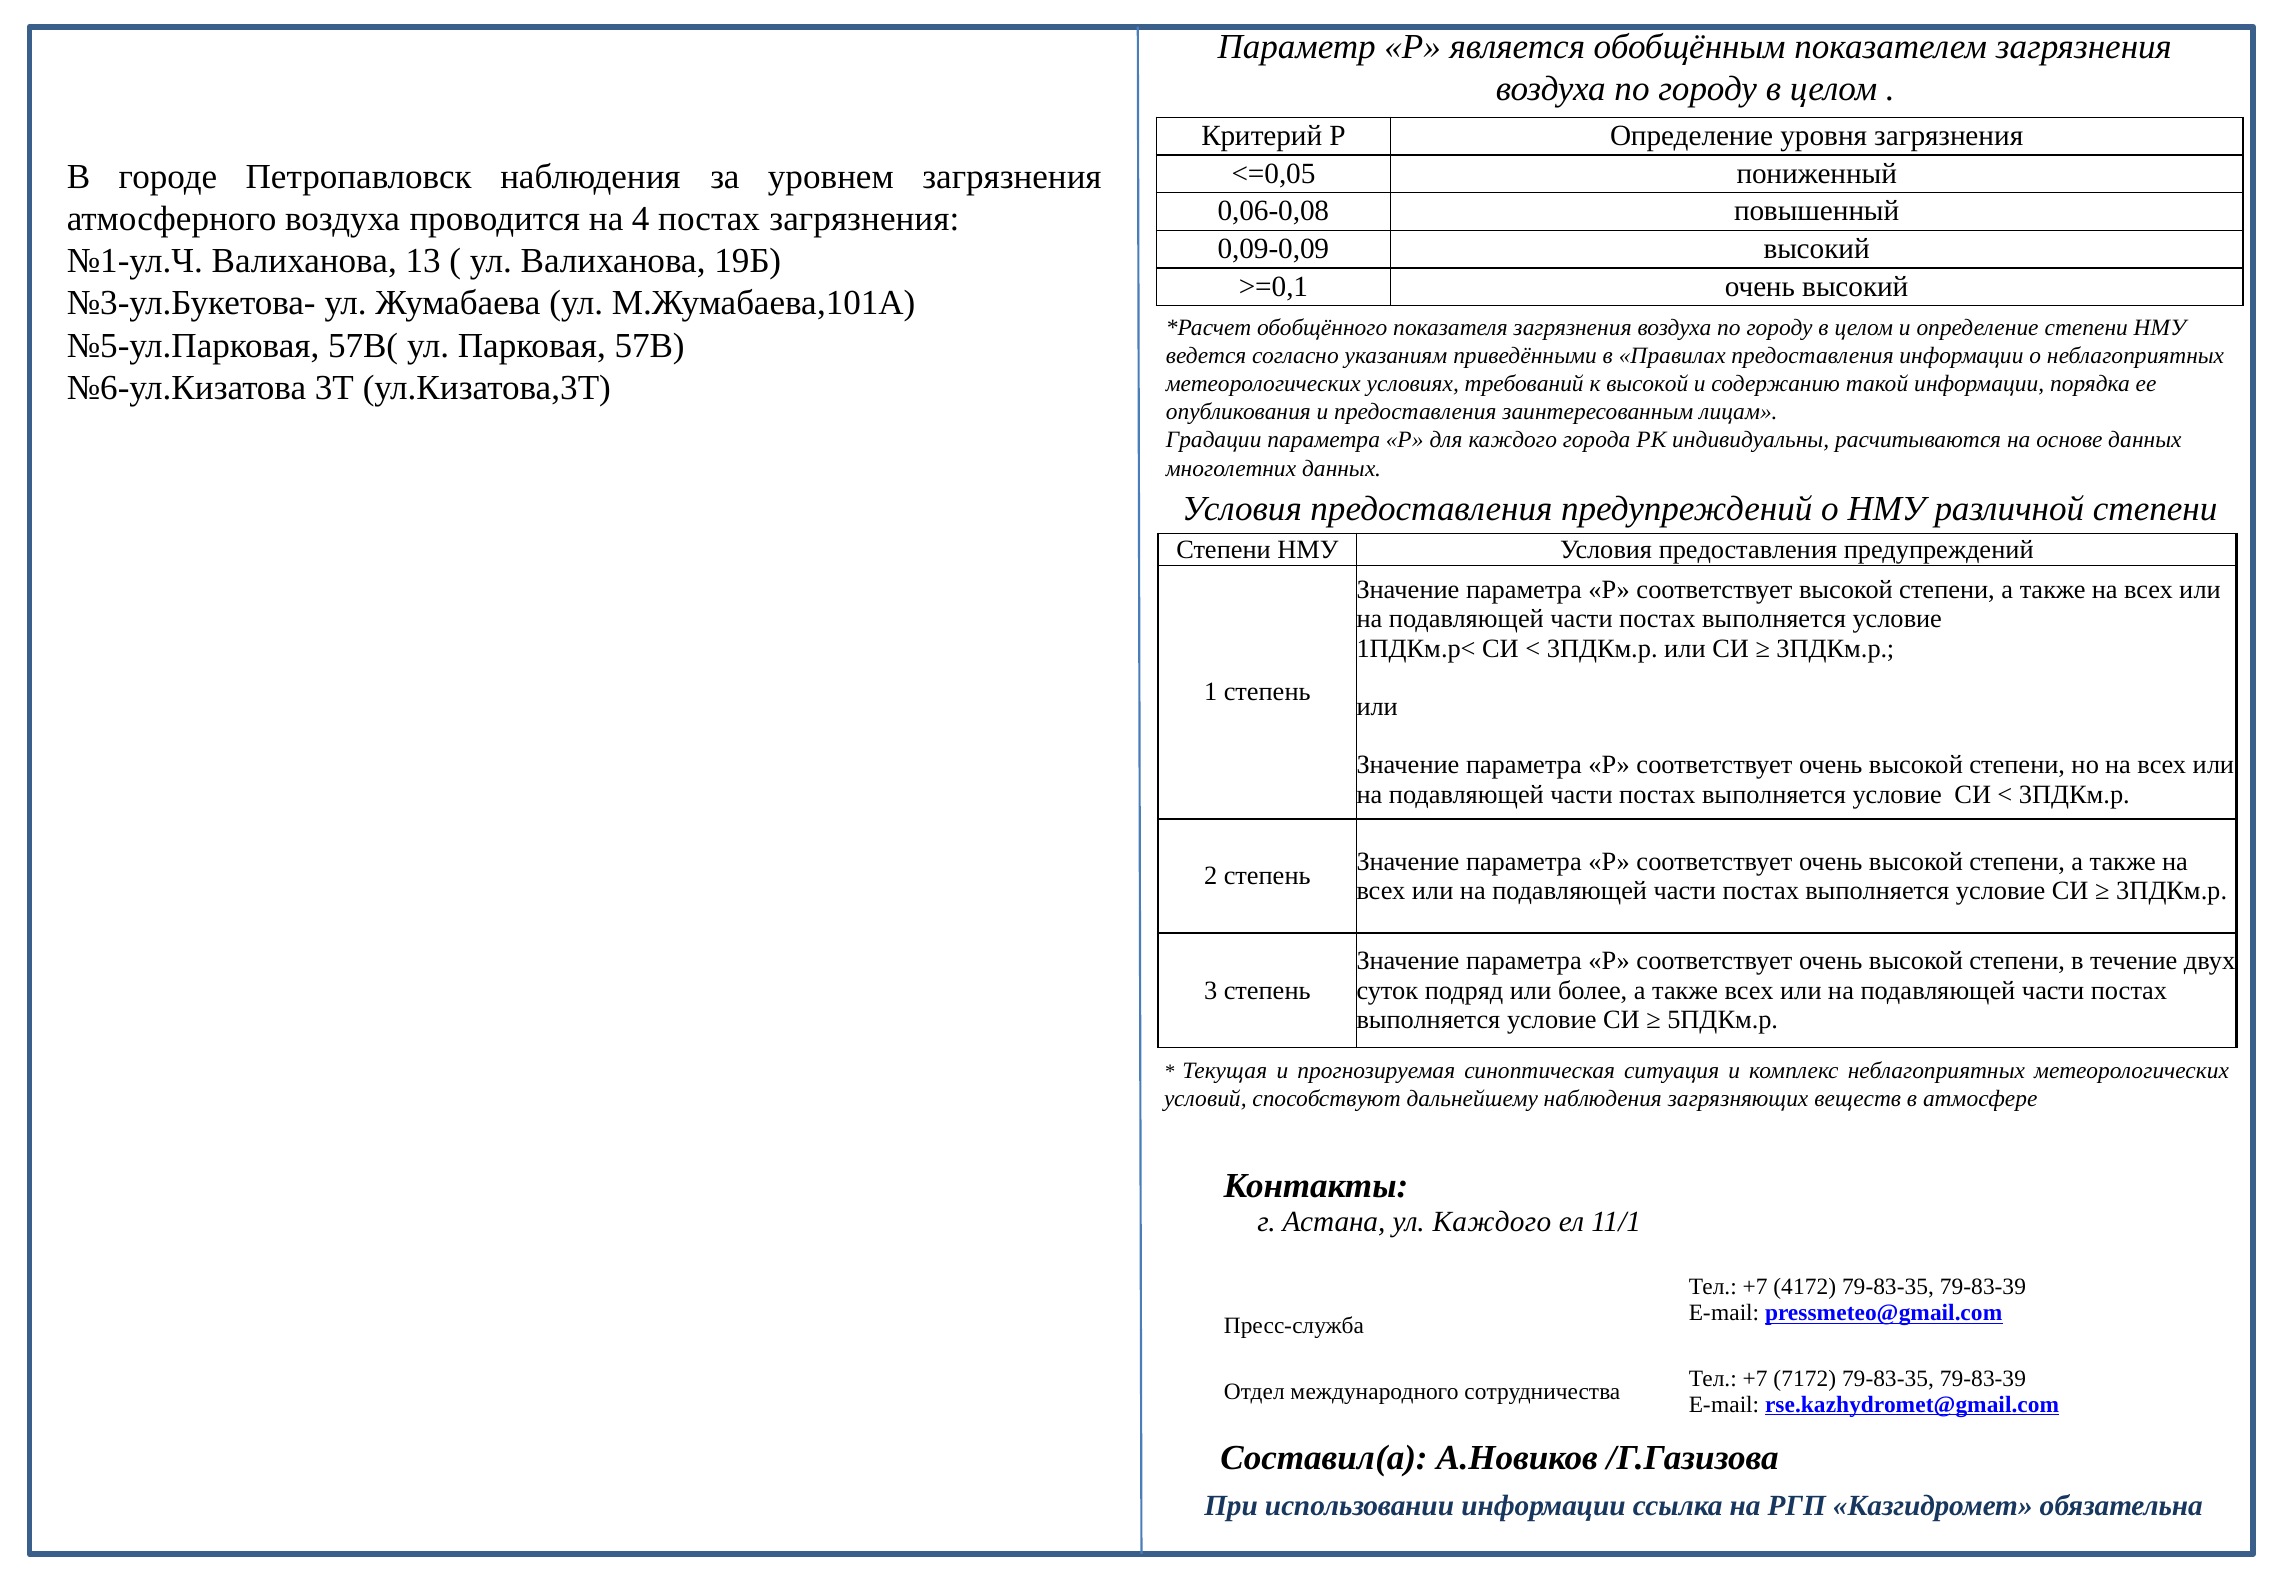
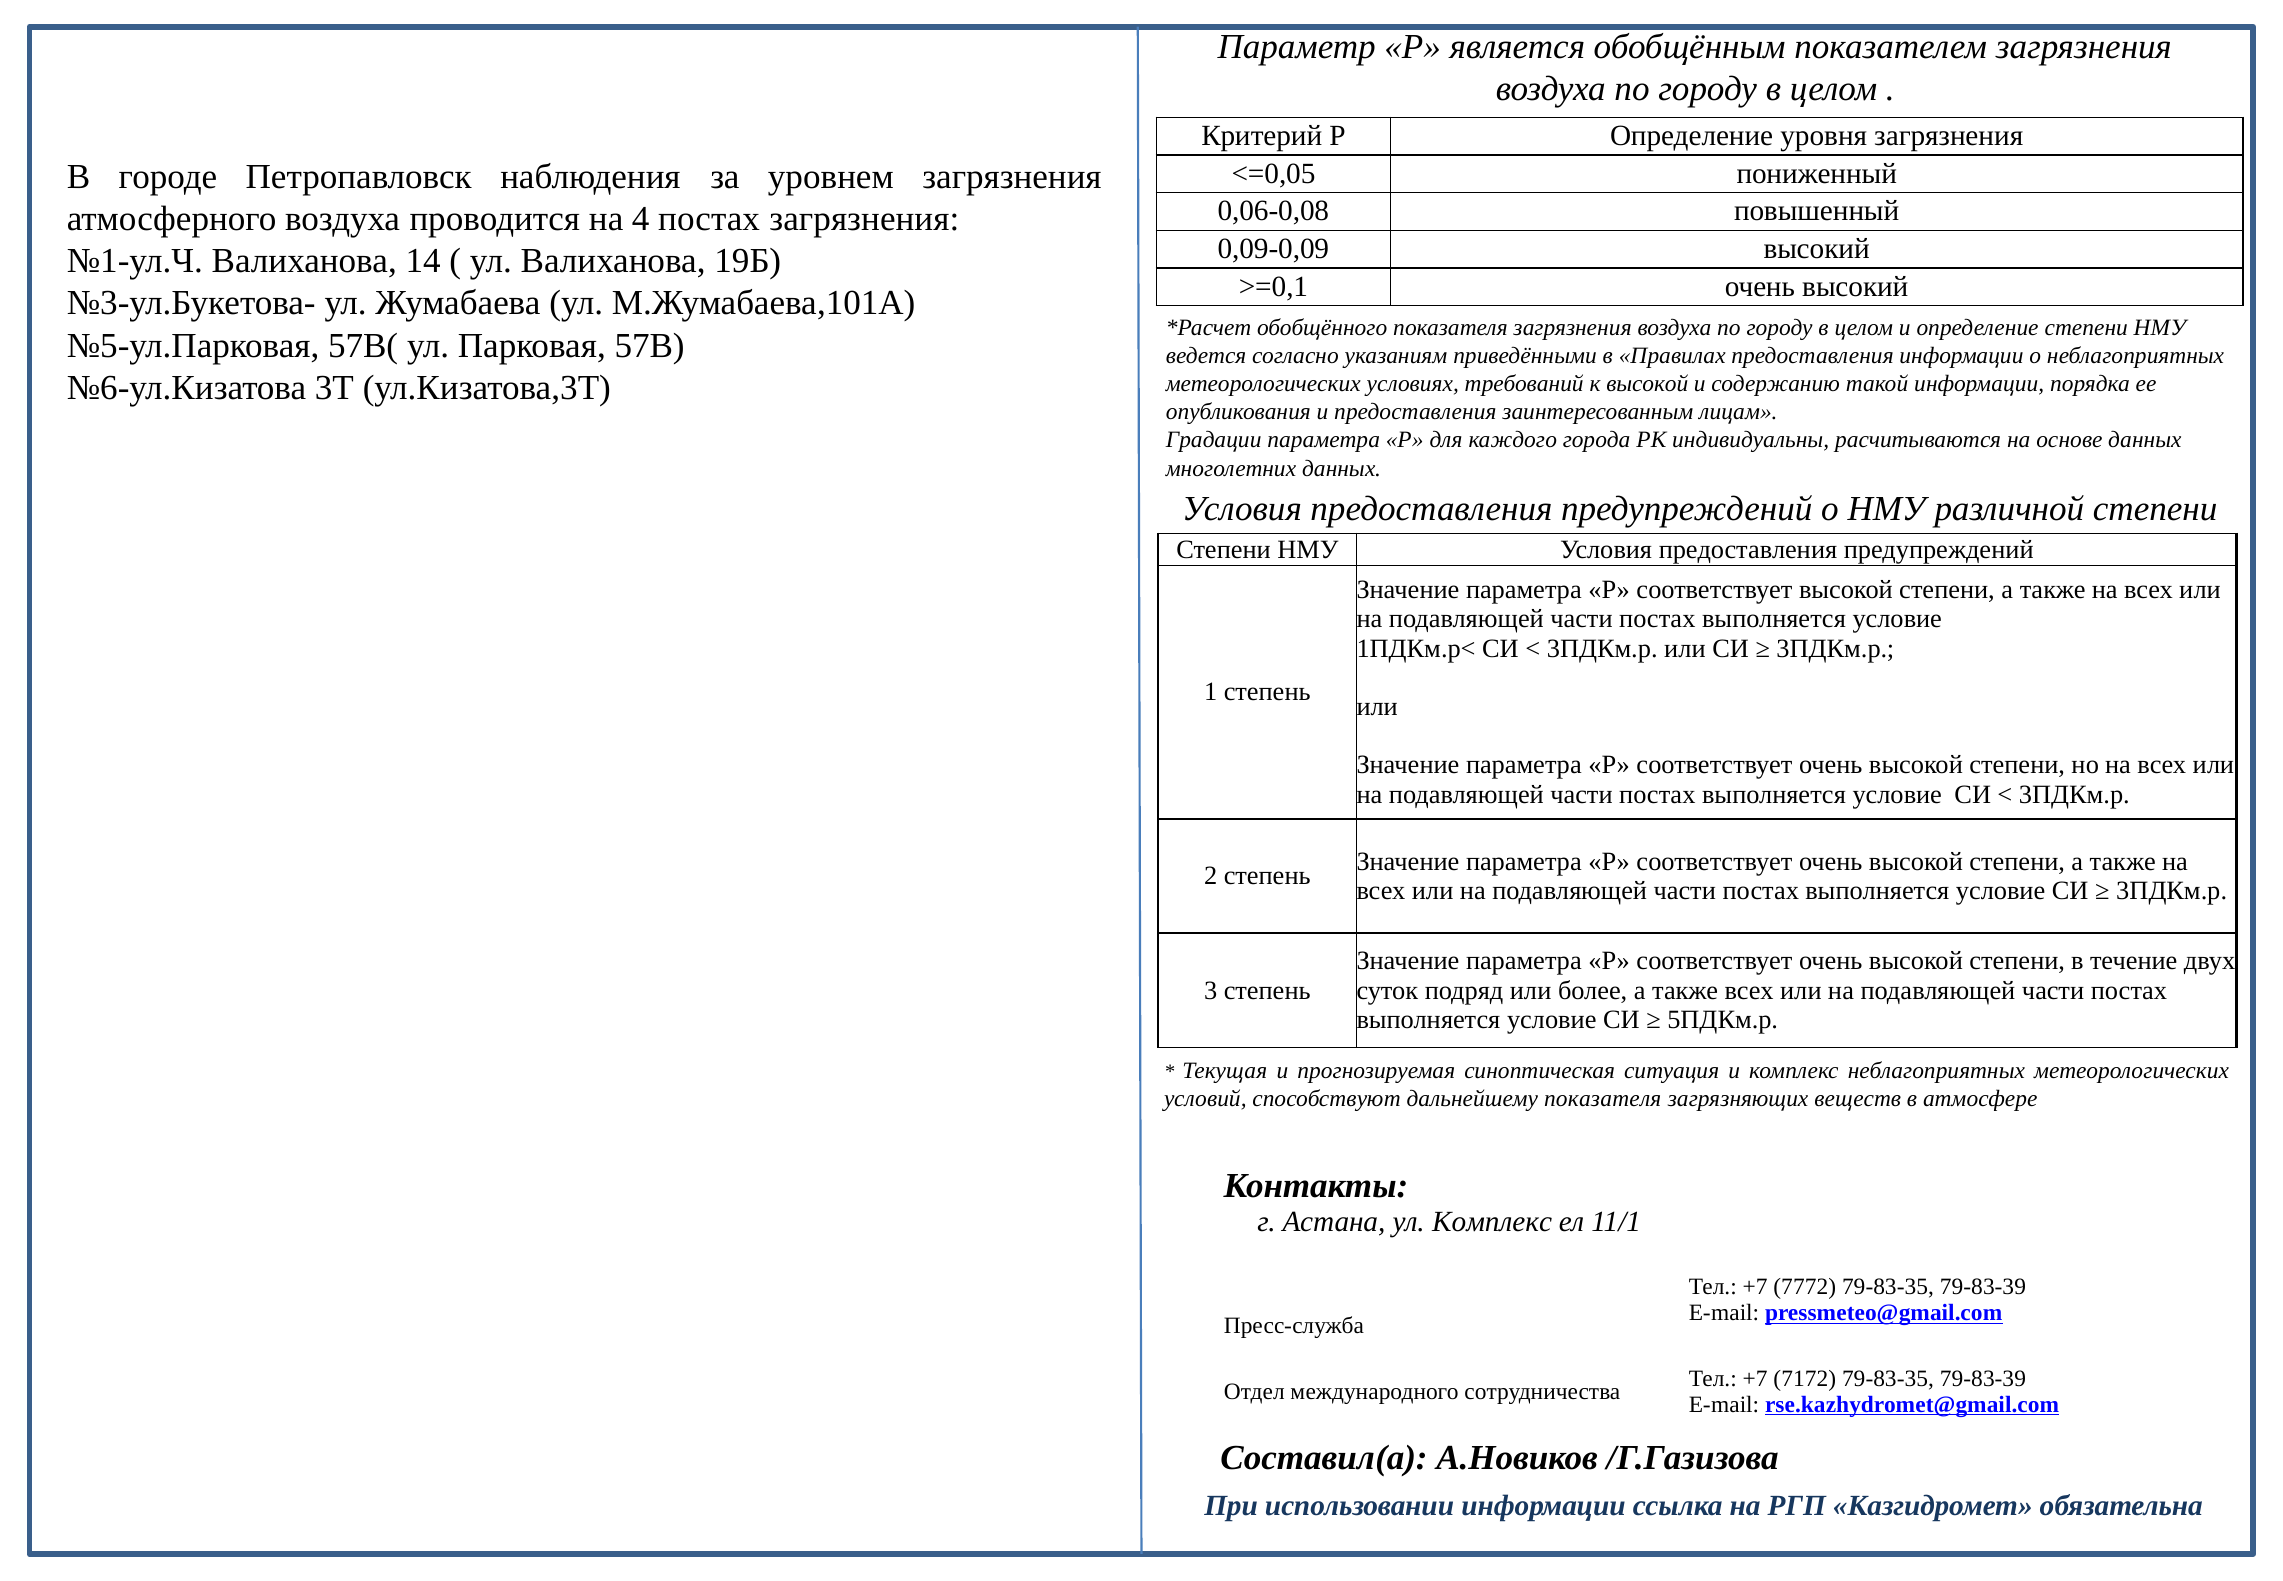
13: 13 -> 14
дальнейшему наблюдения: наблюдения -> показателя
ул Каждого: Каждого -> Комплекс
4172: 4172 -> 7772
